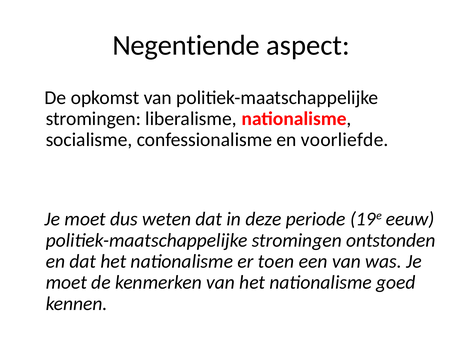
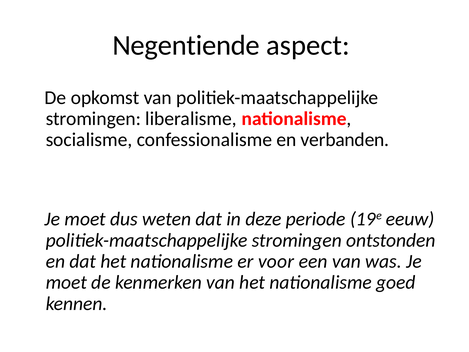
voorliefde: voorliefde -> verbanden
toen: toen -> voor
